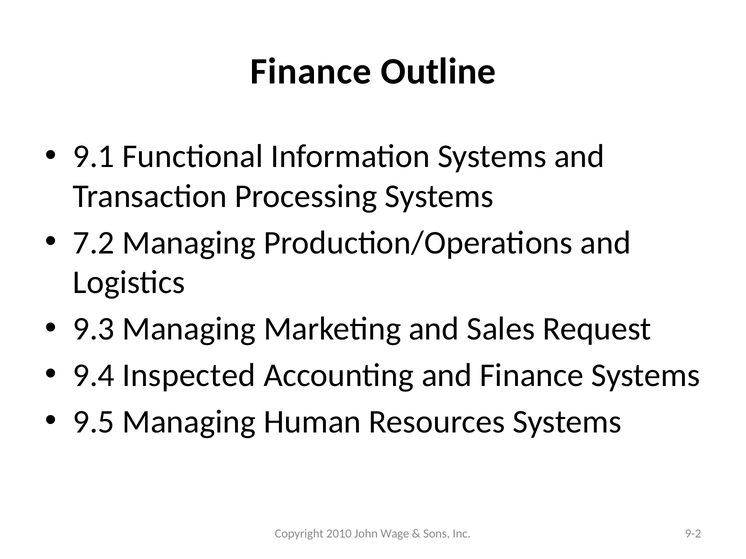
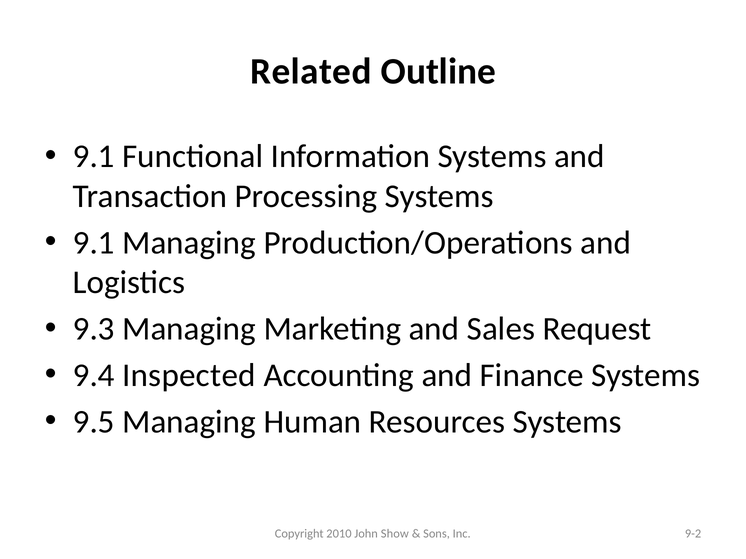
Finance at (311, 72): Finance -> Related
7.2 at (94, 243): 7.2 -> 9.1
Wage: Wage -> Show
